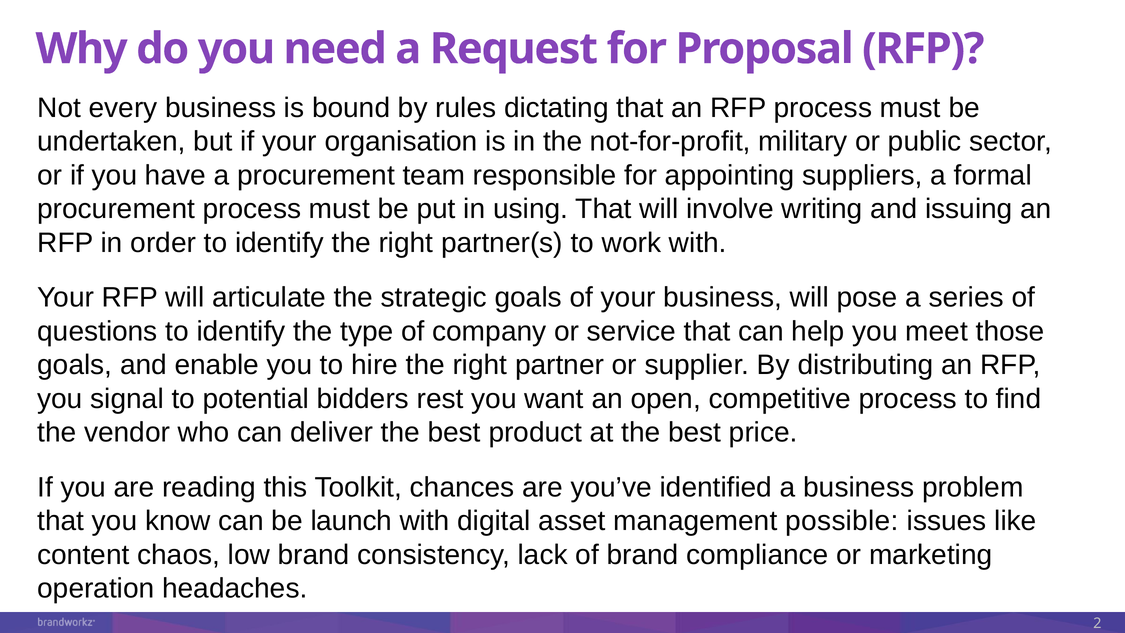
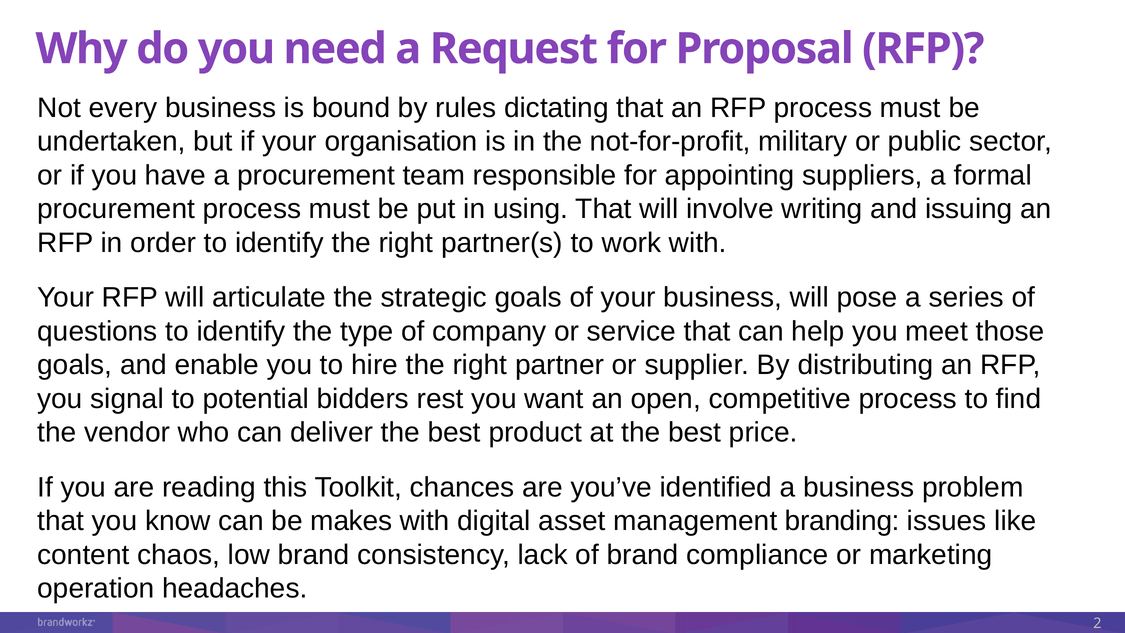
launch: launch -> makes
possible: possible -> branding
